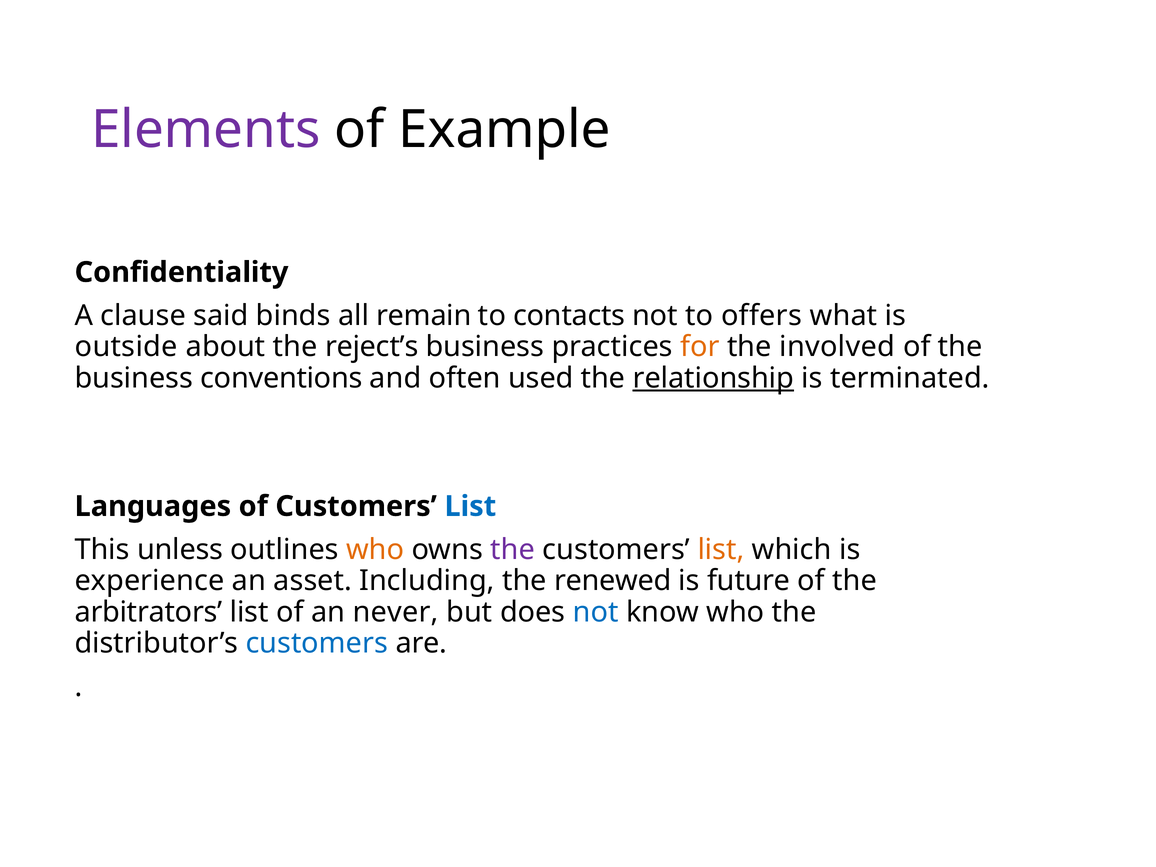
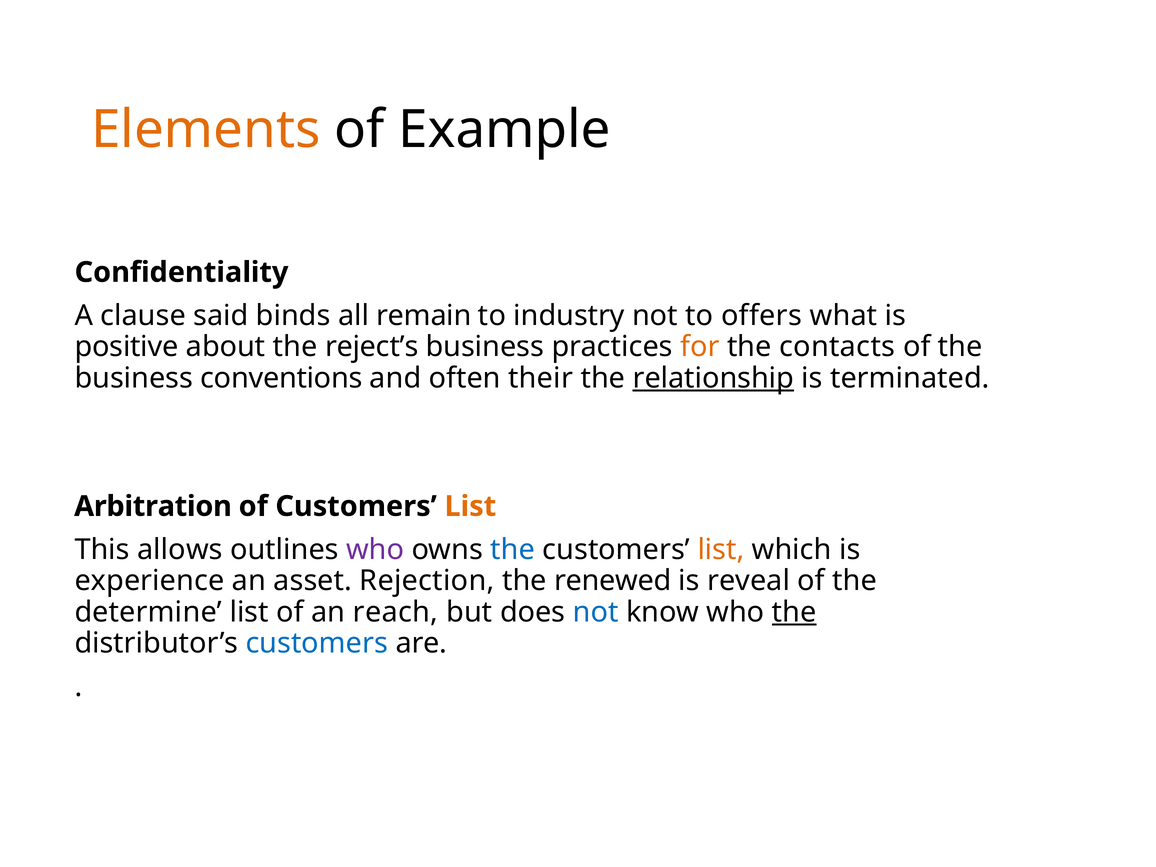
Elements colour: purple -> orange
contacts: contacts -> industry
outside: outside -> positive
involved: involved -> contacts
used: used -> their
Languages: Languages -> Arbitration
List at (470, 506) colour: blue -> orange
unless: unless -> allows
who at (375, 550) colour: orange -> purple
the at (513, 550) colour: purple -> blue
Including: Including -> Rejection
future: future -> reveal
arbitrators: arbitrators -> determine
never: never -> reach
the at (794, 612) underline: none -> present
